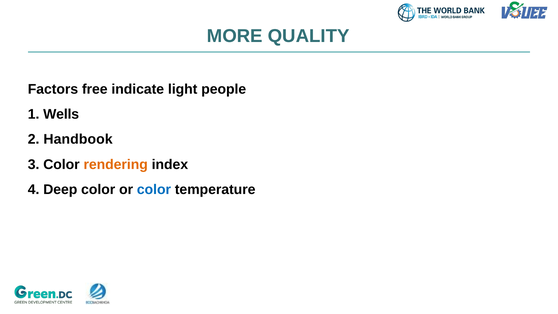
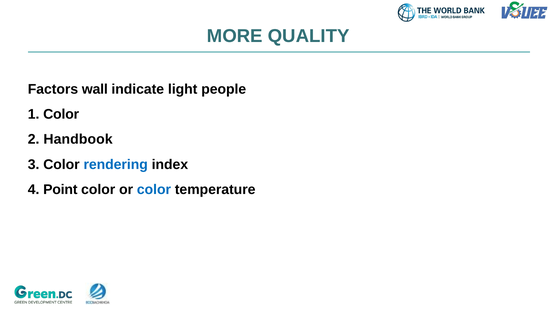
free: free -> wall
1 Wells: Wells -> Color
rendering colour: orange -> blue
Deep: Deep -> Point
